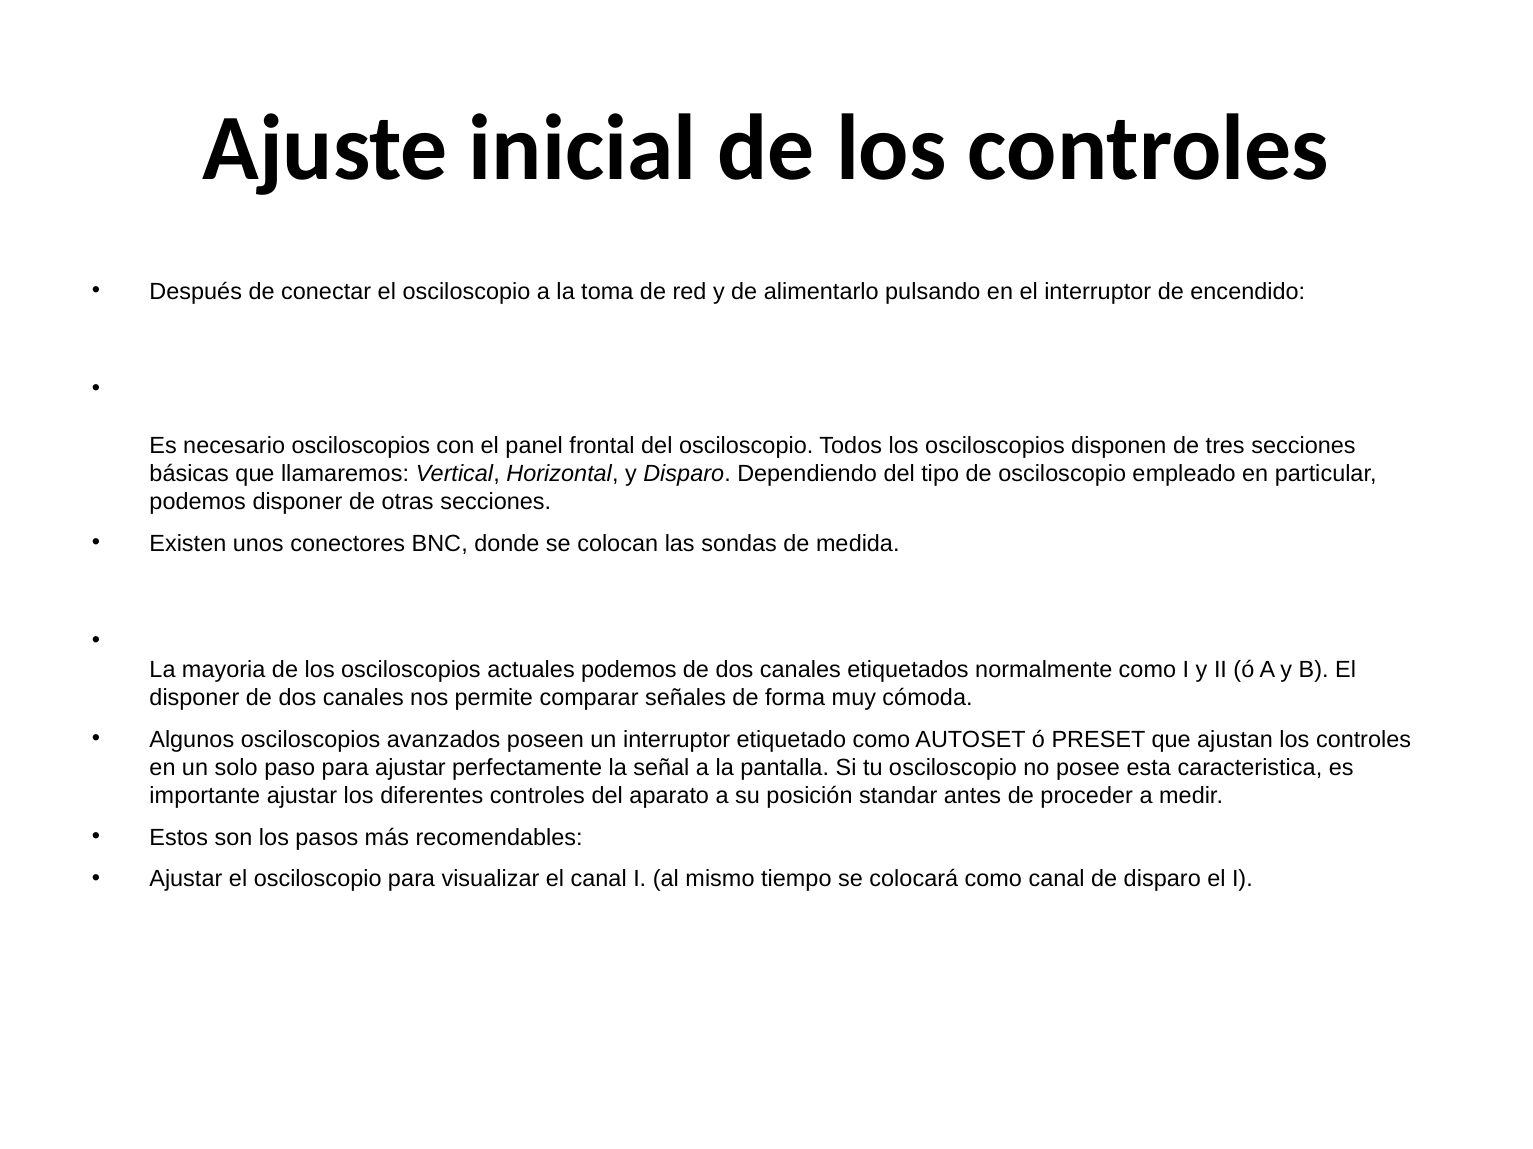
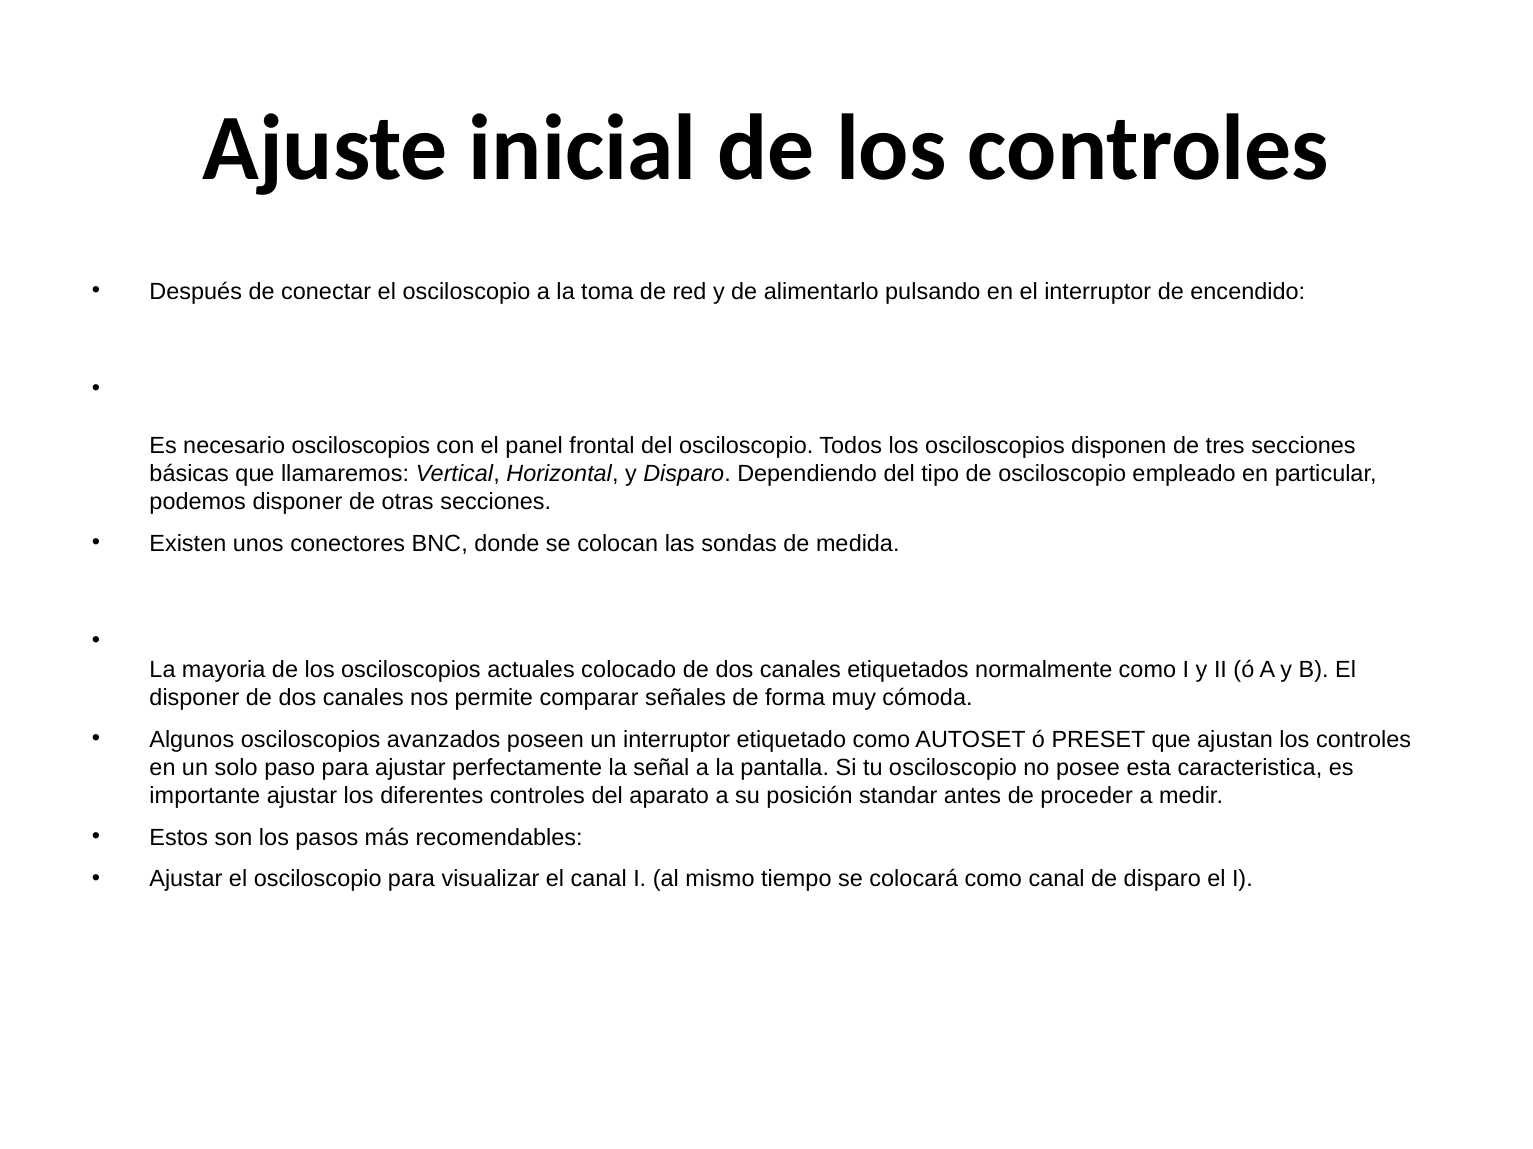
actuales podemos: podemos -> colocado
